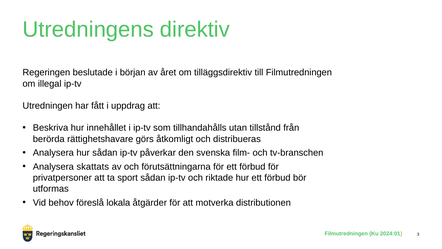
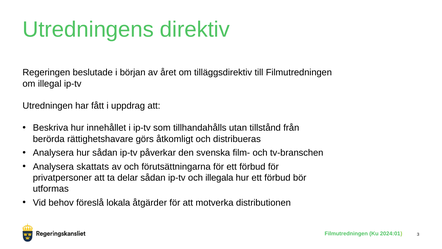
sport: sport -> delar
riktade: riktade -> illegala
